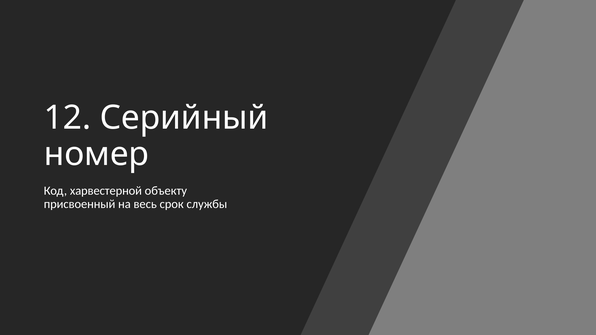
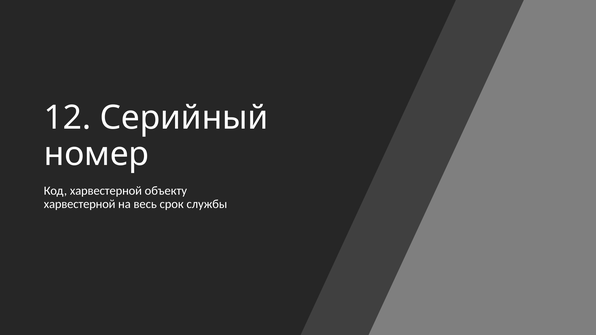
присвоенный at (80, 204): присвоенный -> харвестерной
